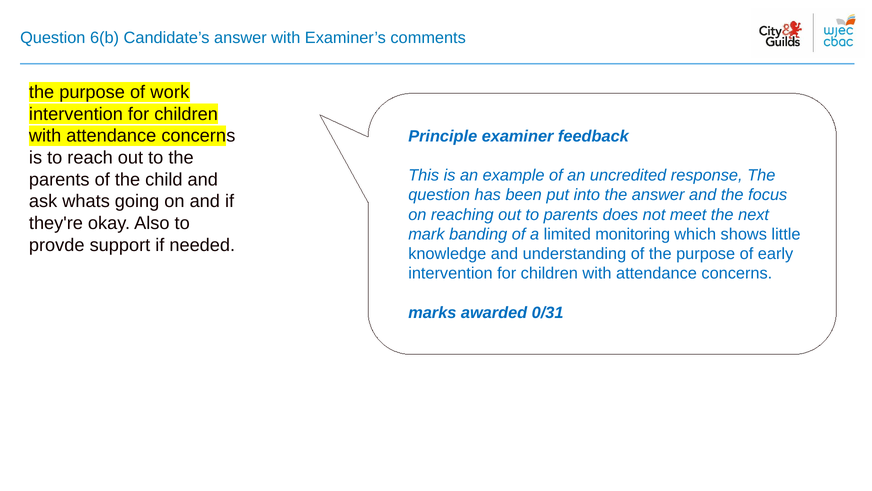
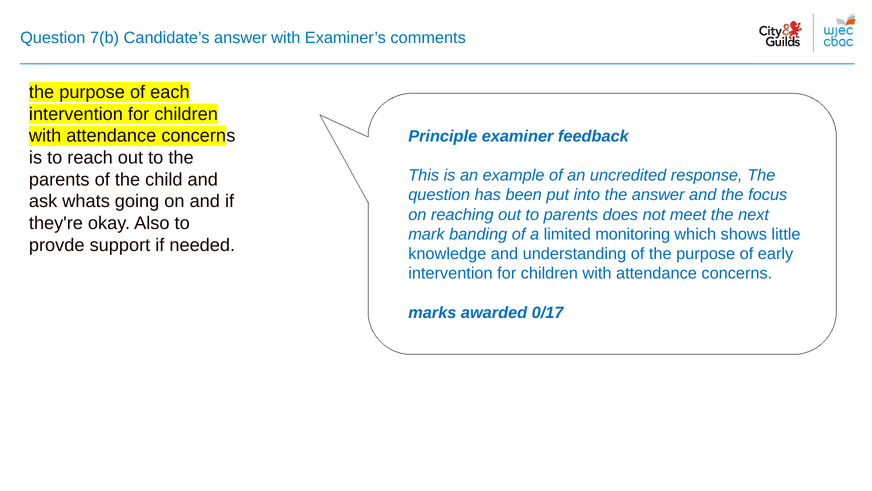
6(b: 6(b -> 7(b
work: work -> each
0/31: 0/31 -> 0/17
